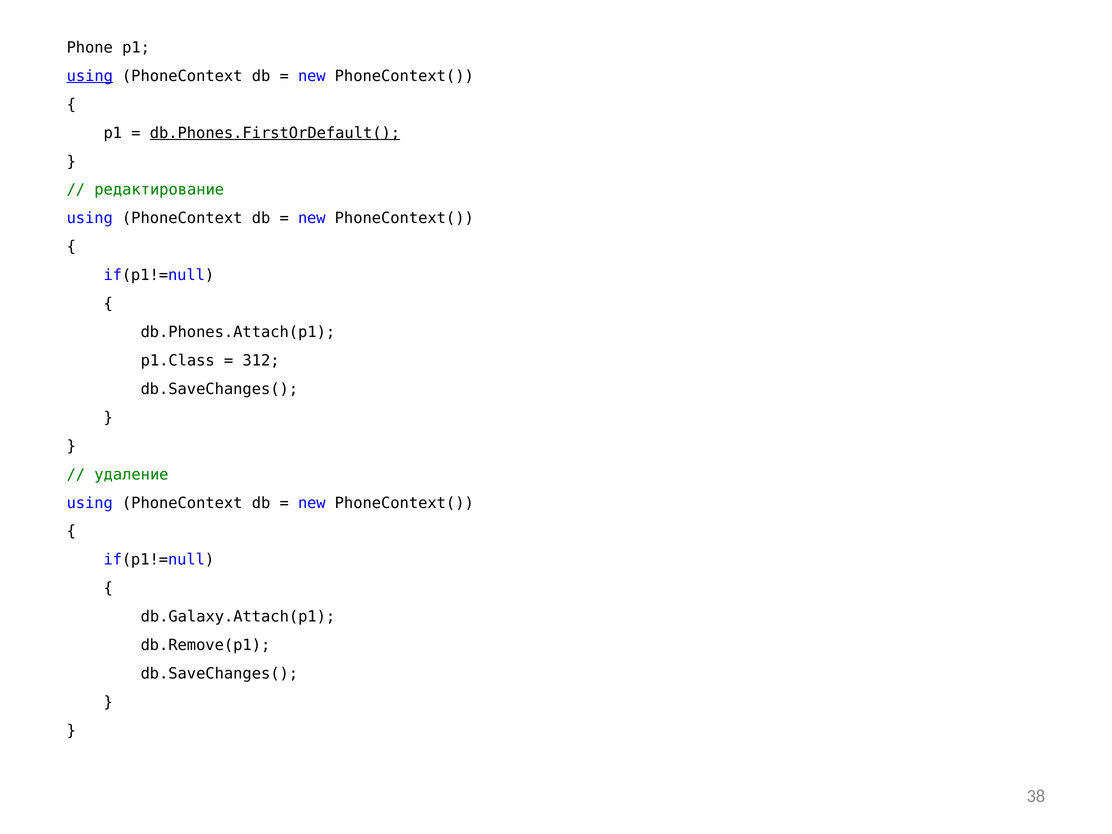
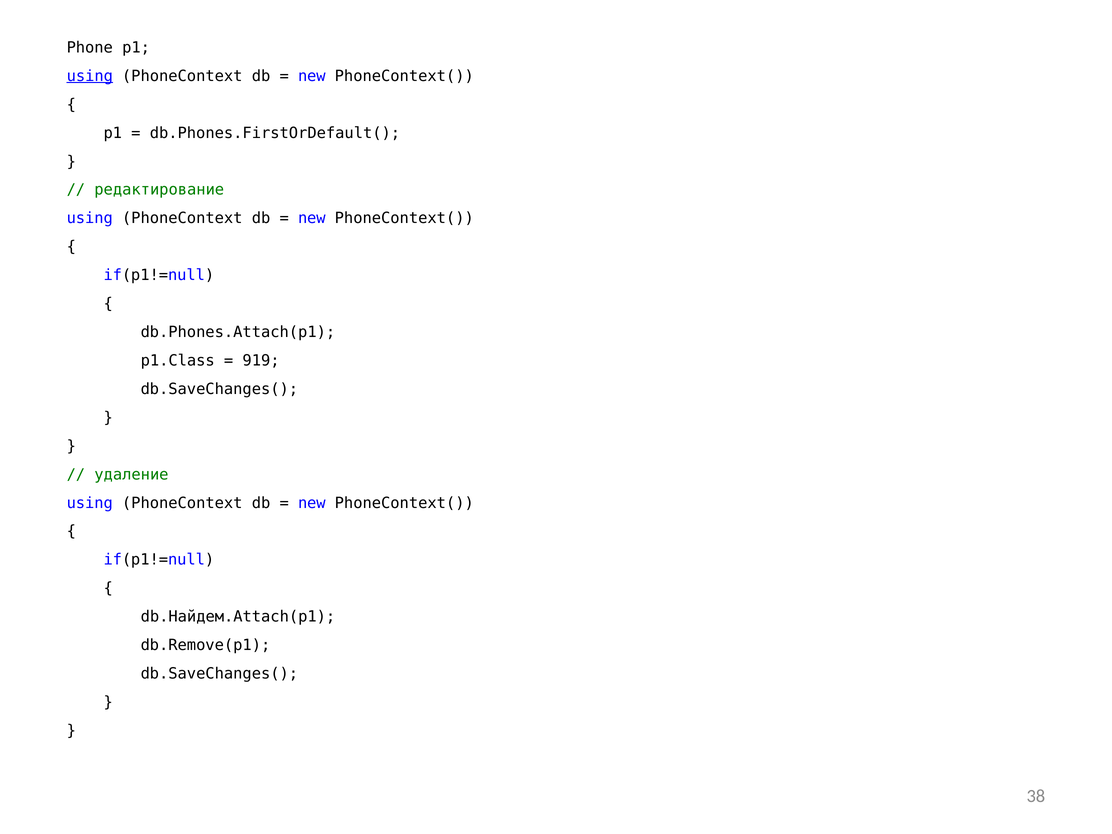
db.Phones.FirstOrDefault( underline: present -> none
312: 312 -> 919
db.Galaxy.Attach(p1: db.Galaxy.Attach(p1 -> db.Найдем.Attach(p1
